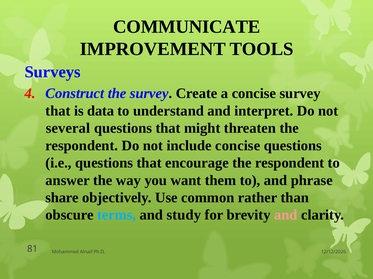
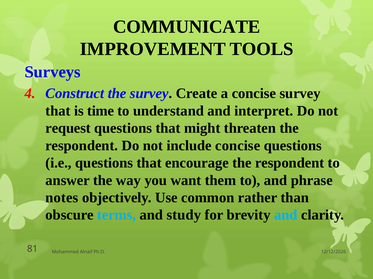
data: data -> time
several: several -> request
share: share -> notes
and at (286, 216) colour: pink -> light blue
